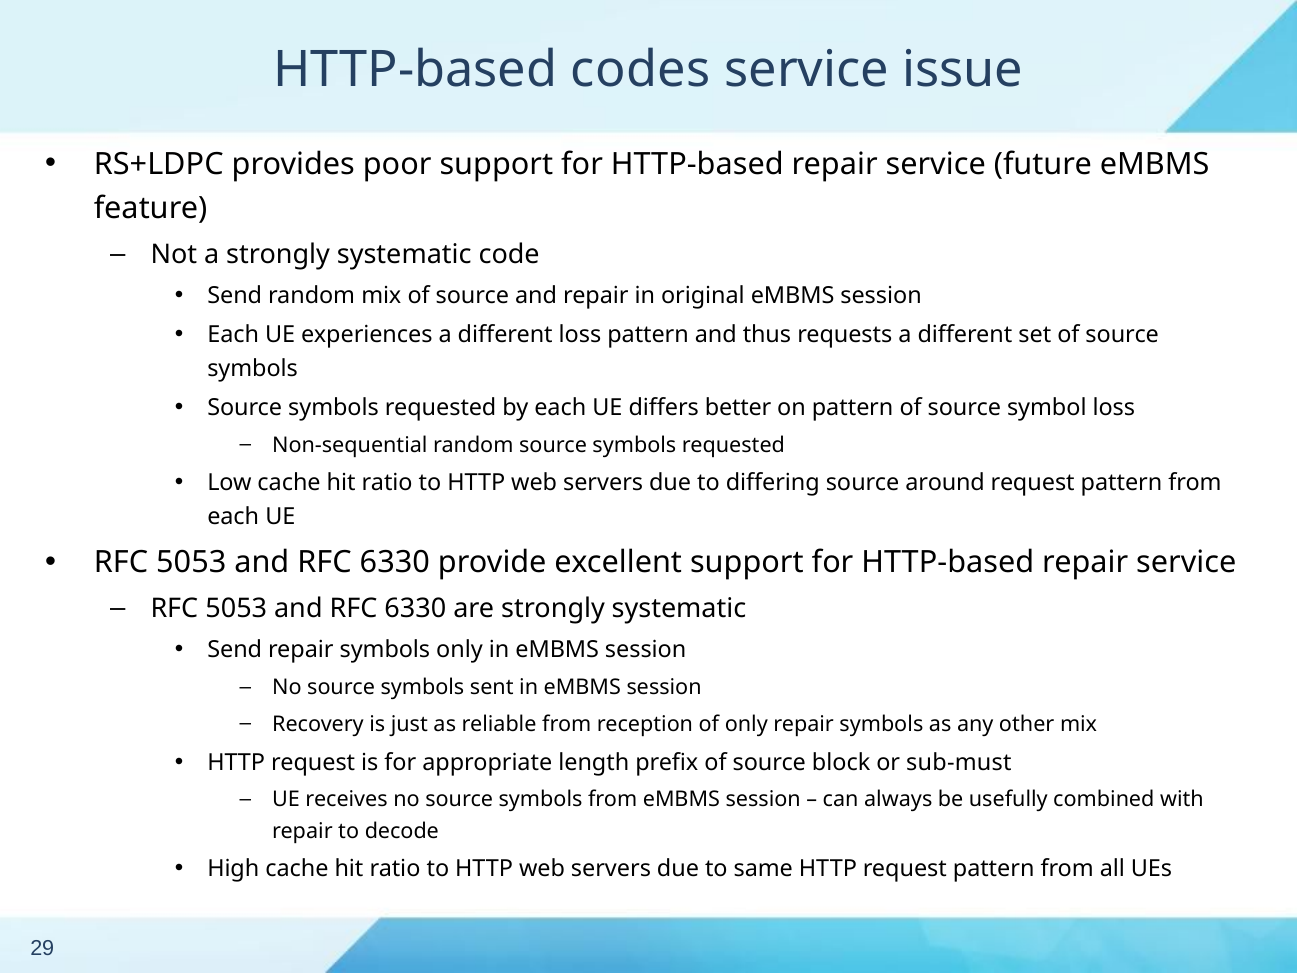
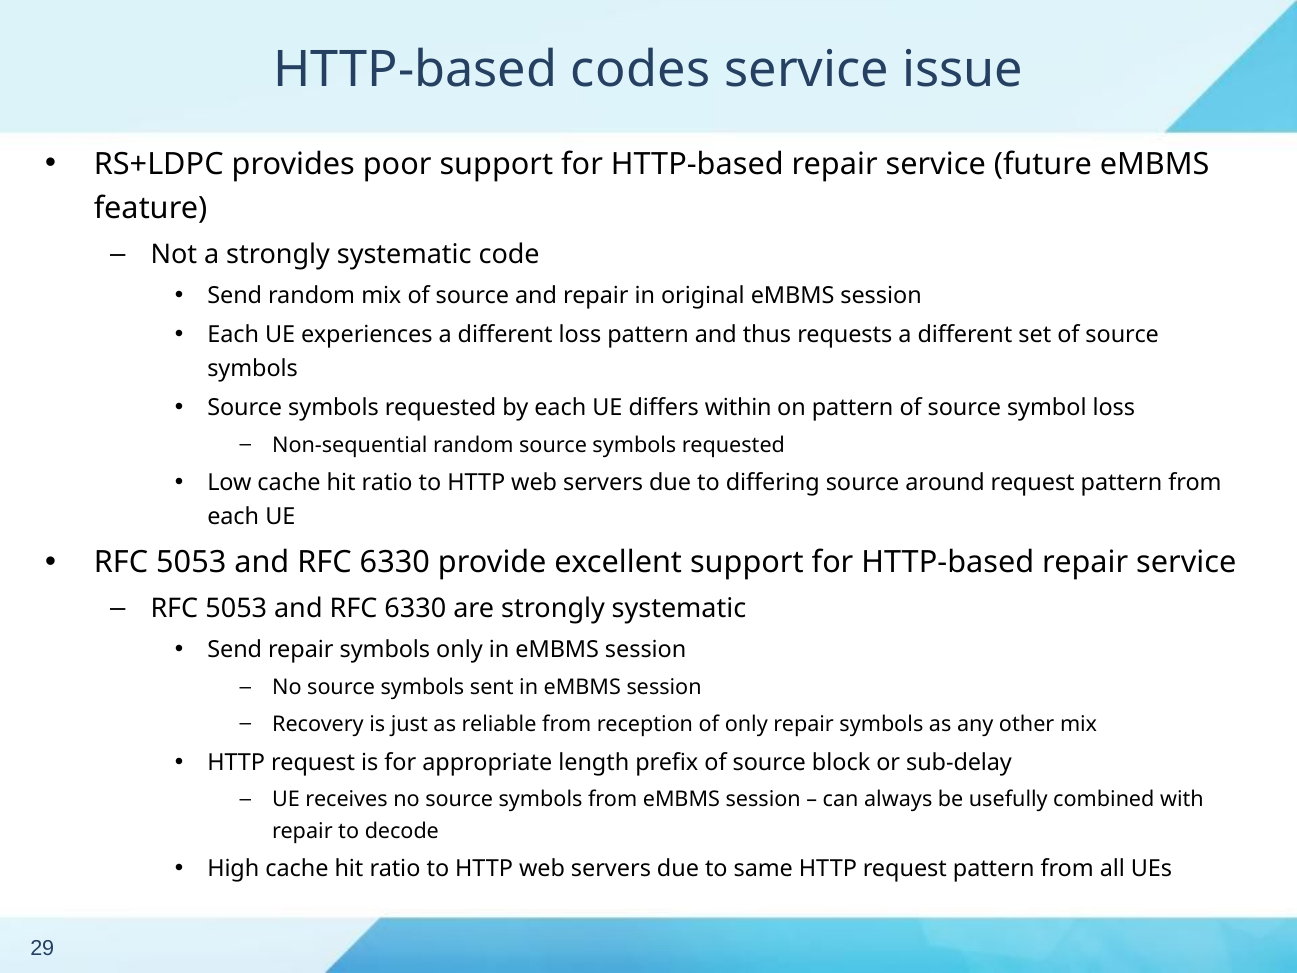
better: better -> within
sub-must: sub-must -> sub-delay
